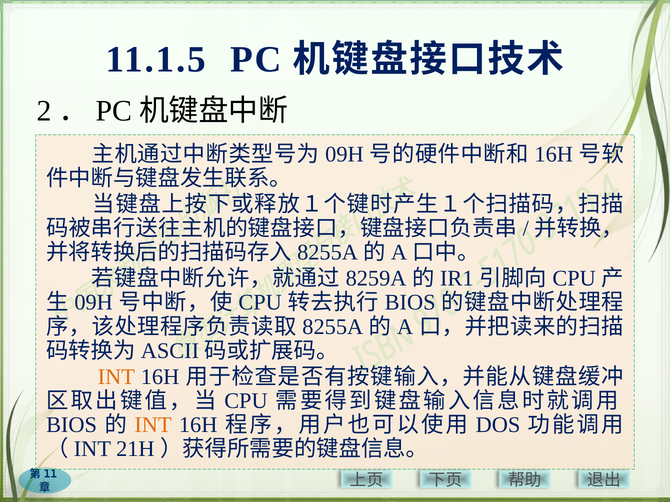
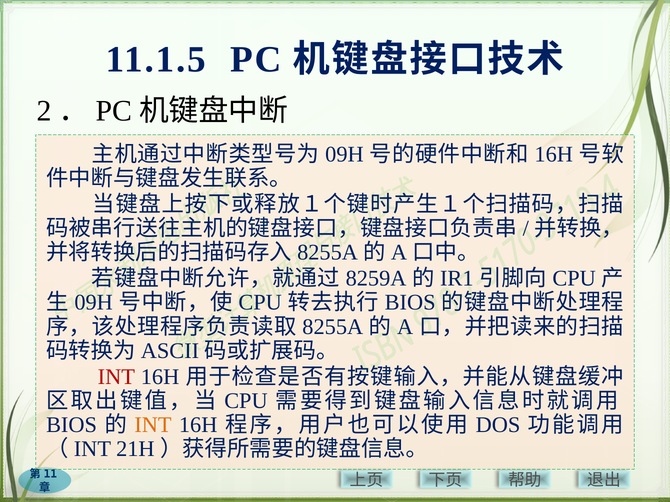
INT at (116, 377) colour: orange -> red
